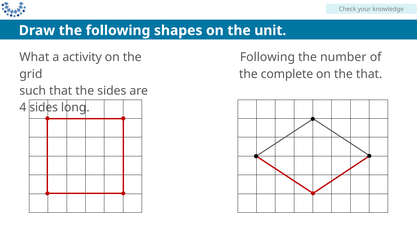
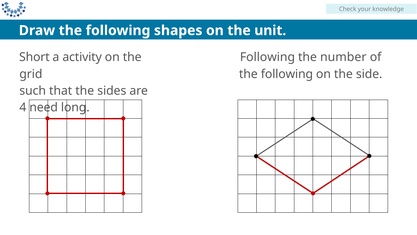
What: What -> Short
complete at (287, 74): complete -> following
the that: that -> side
4 sides: sides -> need
